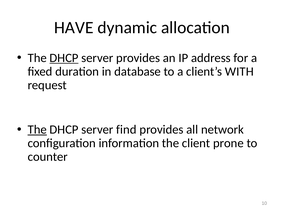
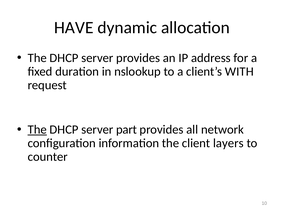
DHCP at (64, 58) underline: present -> none
database: database -> nslookup
find: find -> part
prone: prone -> layers
